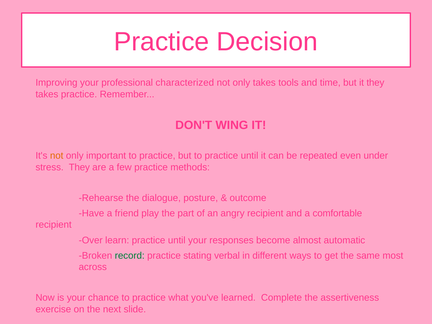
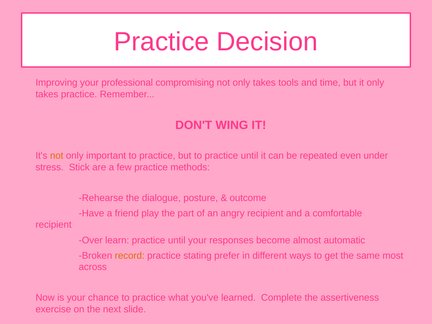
characterized: characterized -> compromising
it they: they -> only
stress They: They -> Stick
record colour: green -> orange
verbal: verbal -> prefer
